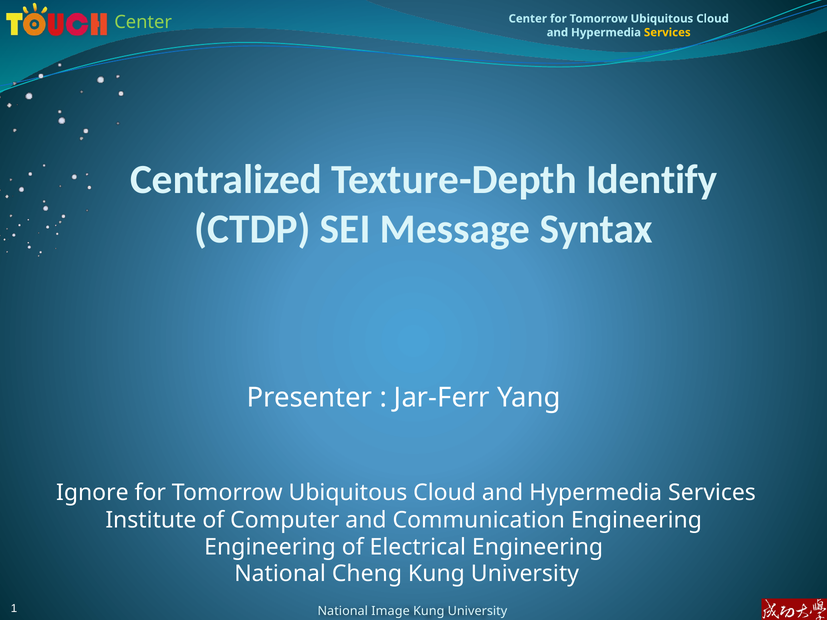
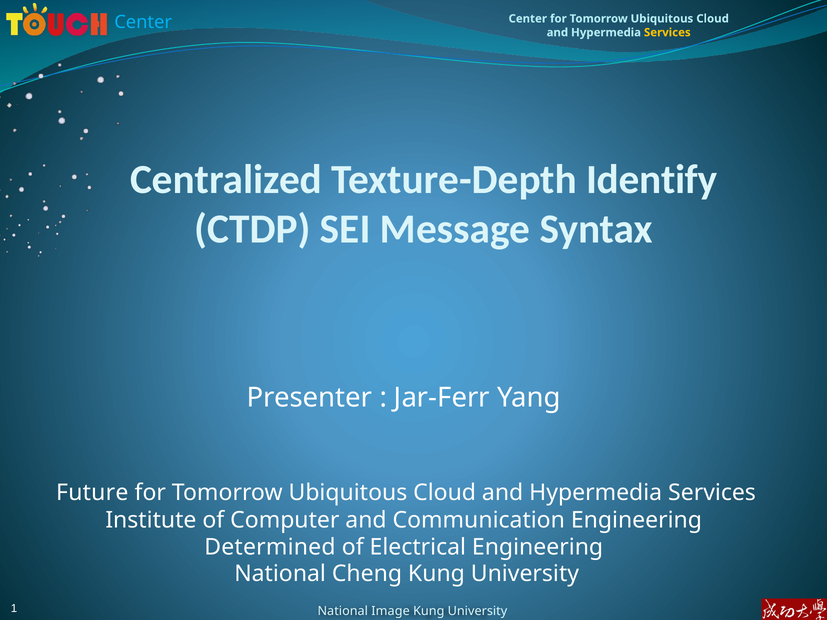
Center at (143, 22) colour: light green -> light blue
Ignore: Ignore -> Future
Engineering at (270, 547): Engineering -> Determined
